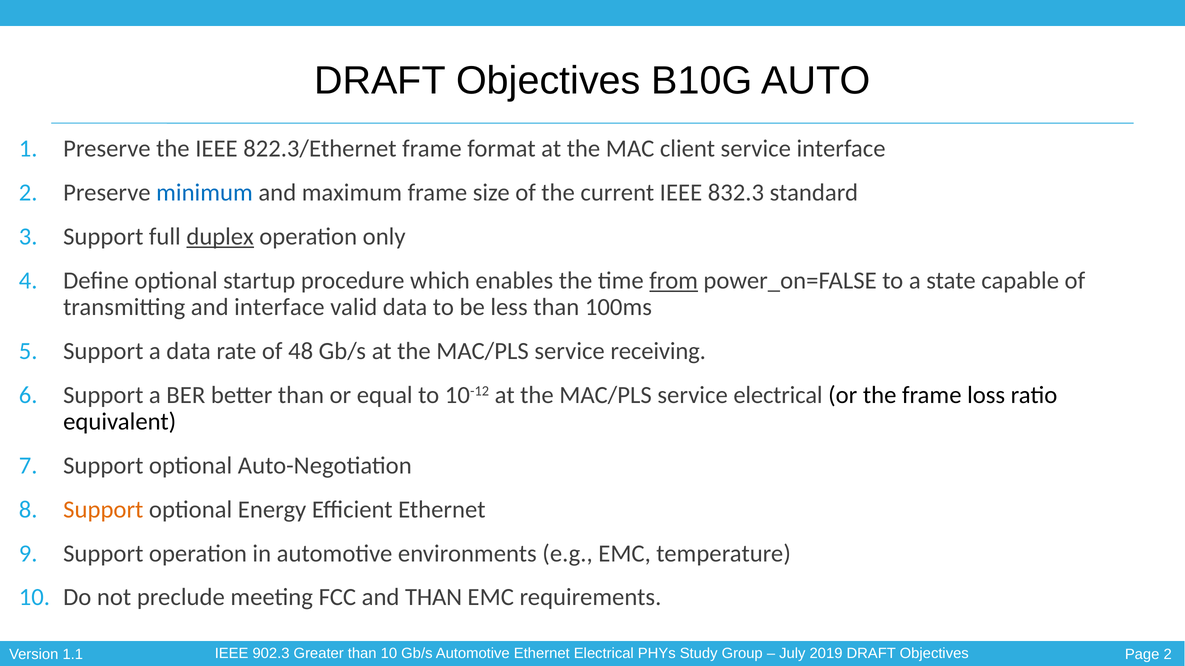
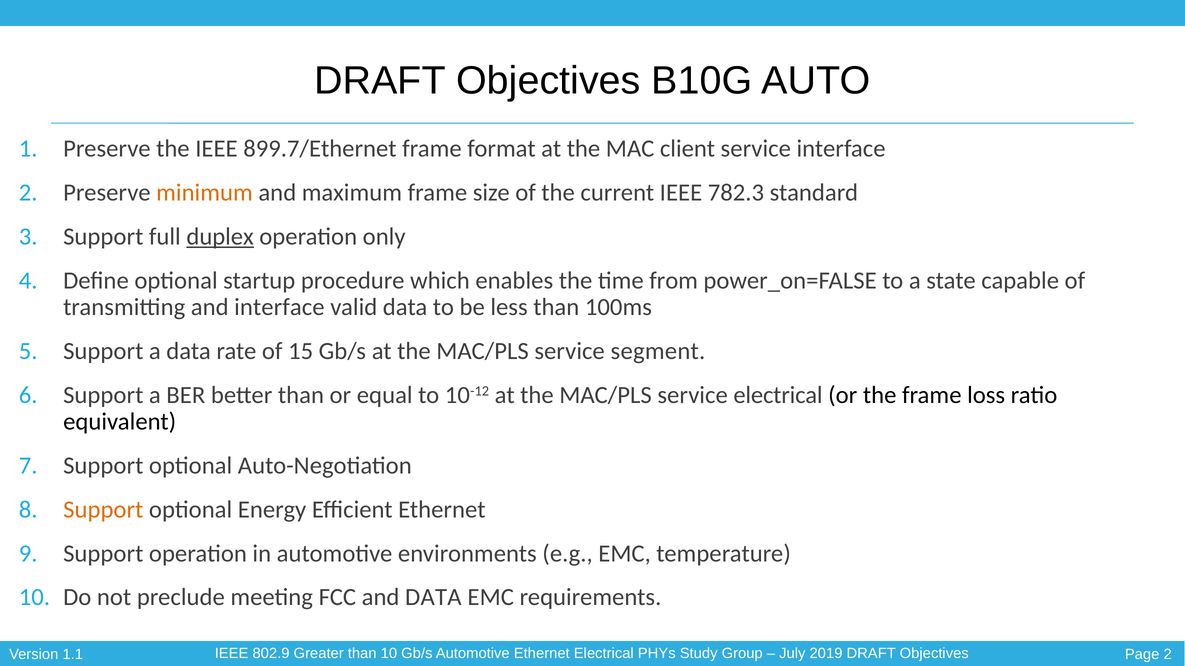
822.3/Ethernet: 822.3/Ethernet -> 899.7/Ethernet
minimum colour: blue -> orange
832.3: 832.3 -> 782.3
from underline: present -> none
48: 48 -> 15
receiving: receiving -> segment
and THAN: THAN -> DATA
902.3: 902.3 -> 802.9
